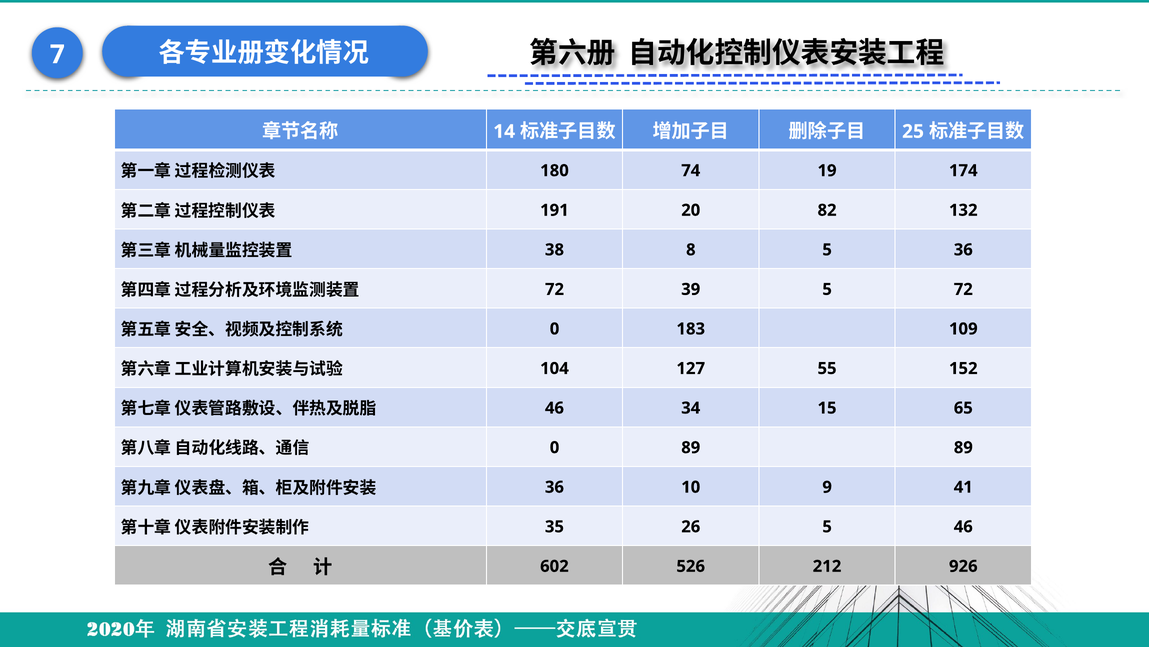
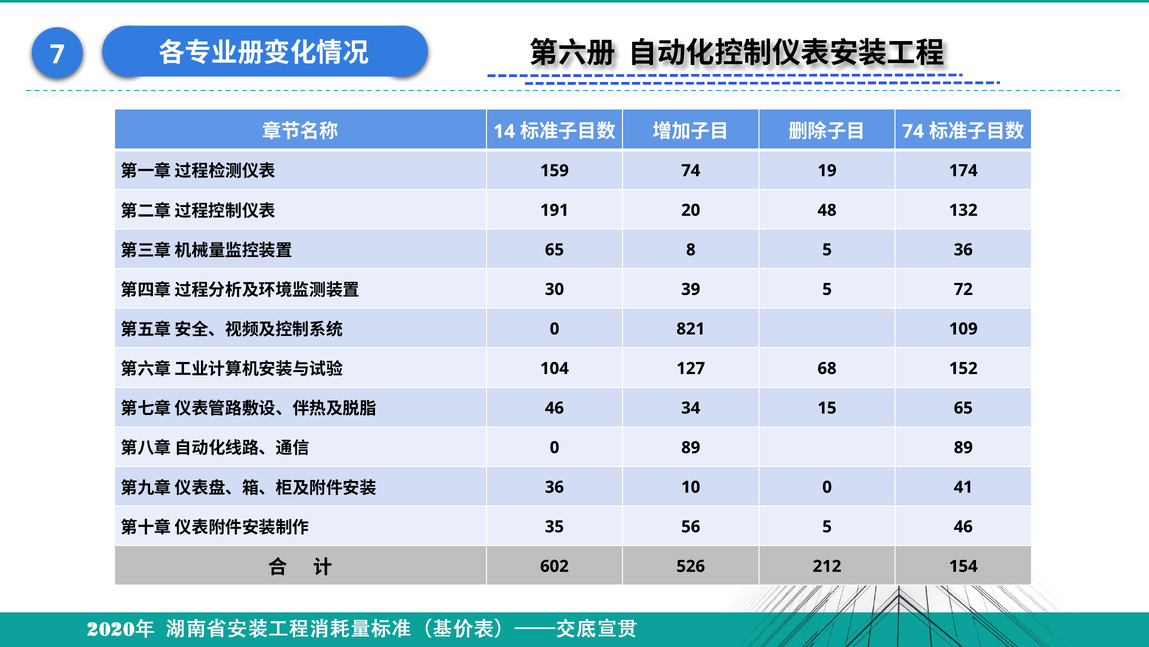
25 at (913, 131): 25 -> 74
180: 180 -> 159
82: 82 -> 48
38 at (554, 250): 38 -> 65
72 at (554, 289): 72 -> 30
183: 183 -> 821
55: 55 -> 68
10 9: 9 -> 0
26: 26 -> 56
926: 926 -> 154
